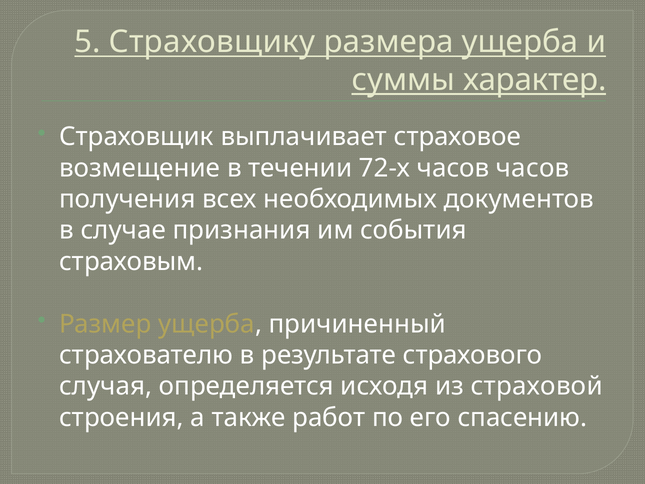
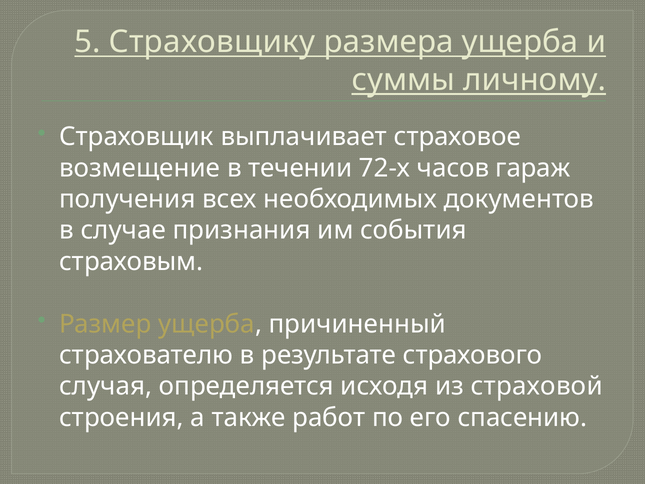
характер: характер -> личному
часов часов: часов -> гараж
